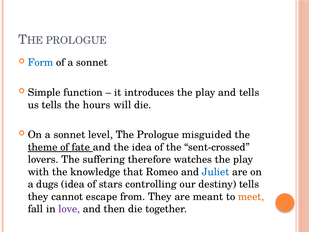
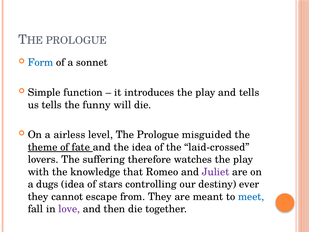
hours: hours -> funny
On a sonnet: sonnet -> airless
sent-crossed: sent-crossed -> laid-crossed
Juliet colour: blue -> purple
destiny tells: tells -> ever
meet colour: orange -> blue
